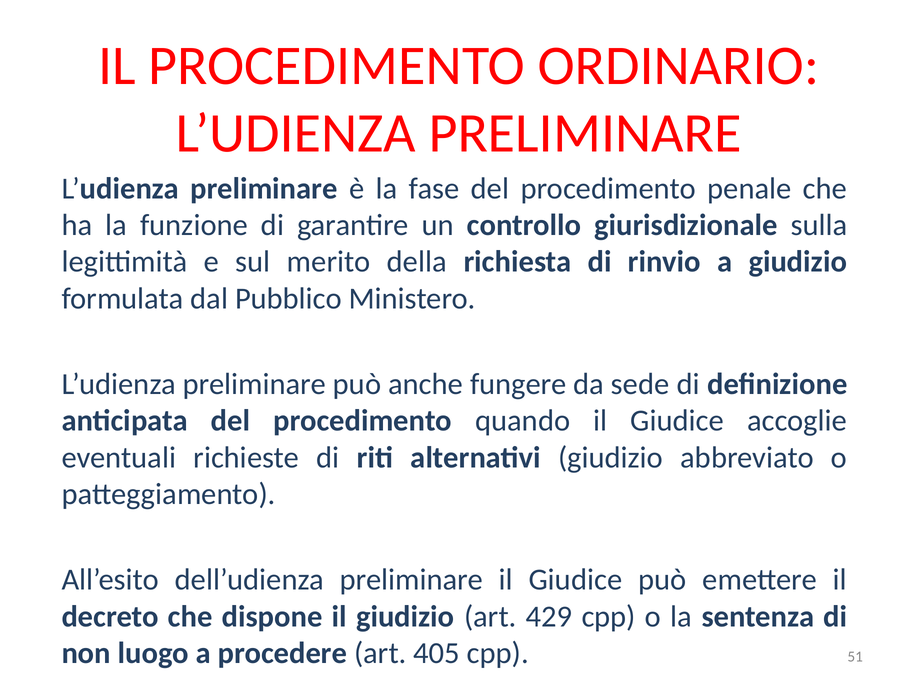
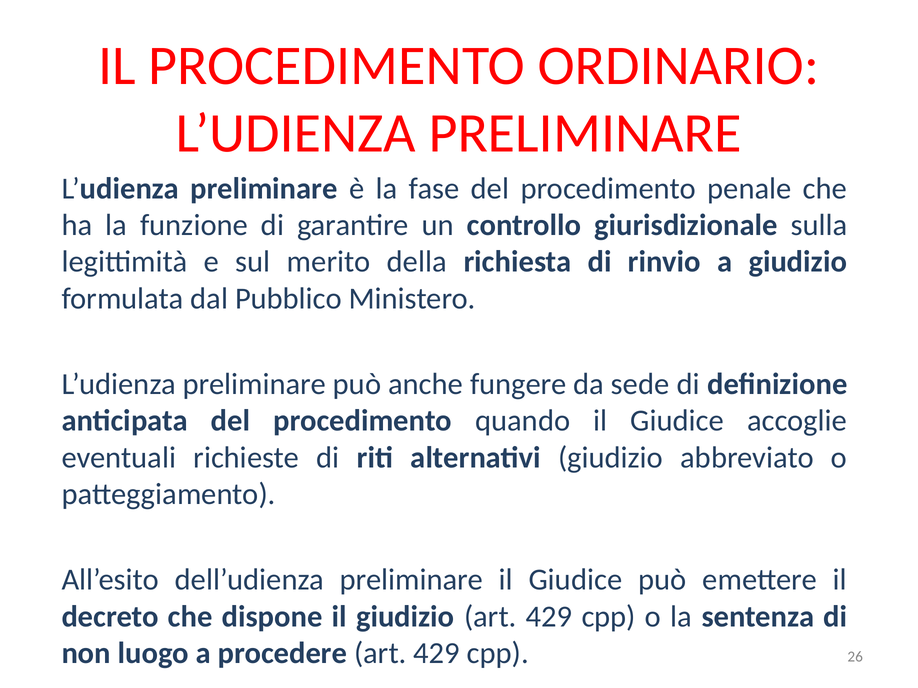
procedere art 405: 405 -> 429
51: 51 -> 26
